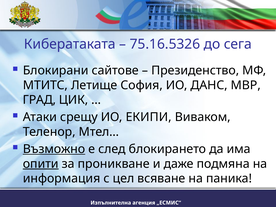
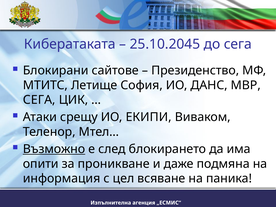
75.16.5326: 75.16.5326 -> 25.10.2045
ГРАД at (39, 100): ГРАД -> СЕГА
опити underline: present -> none
